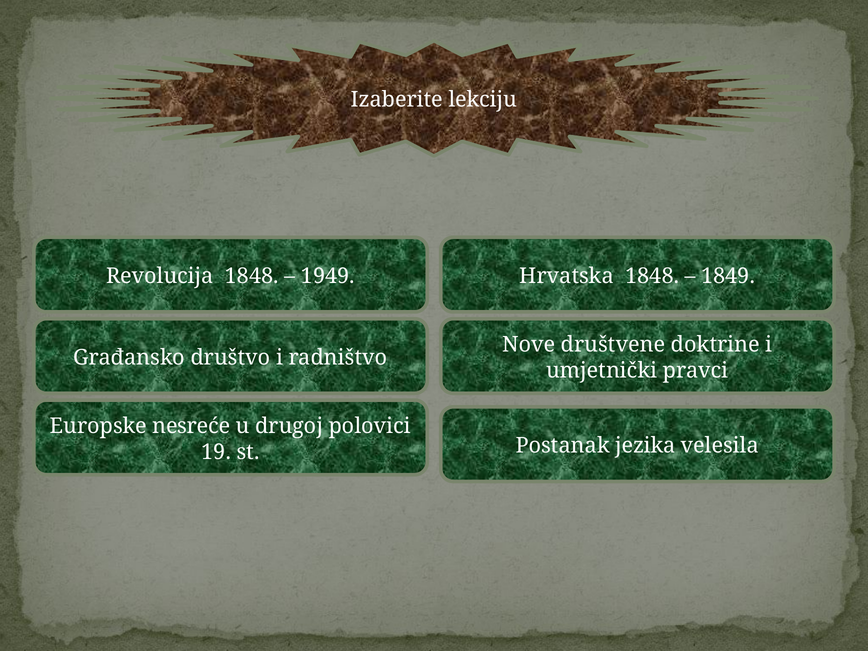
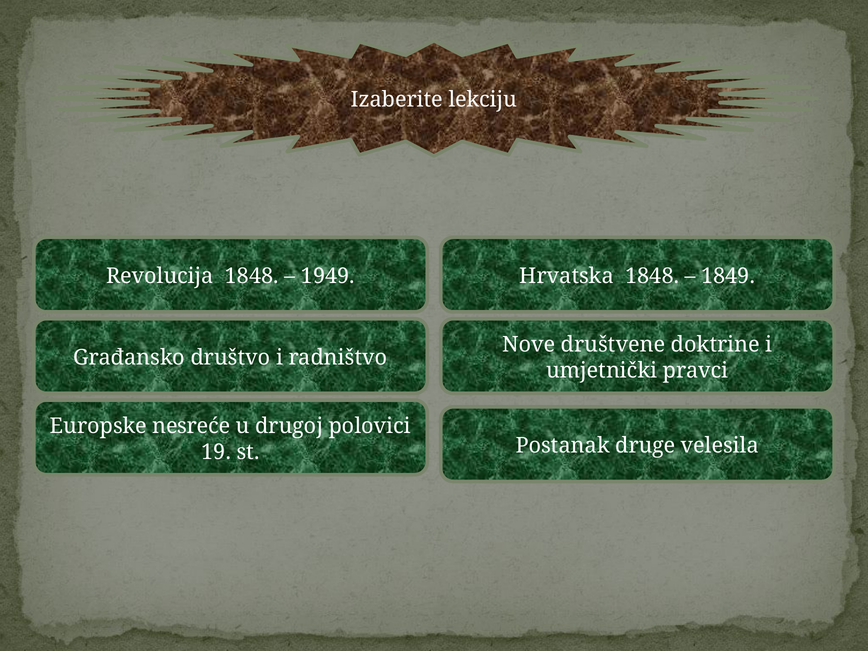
jezika: jezika -> druge
